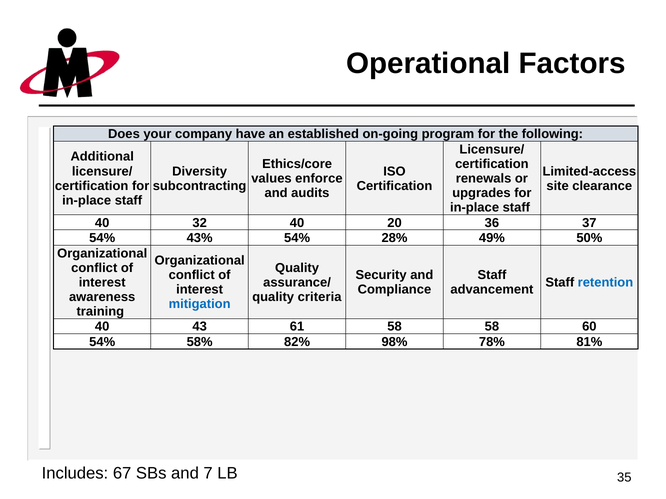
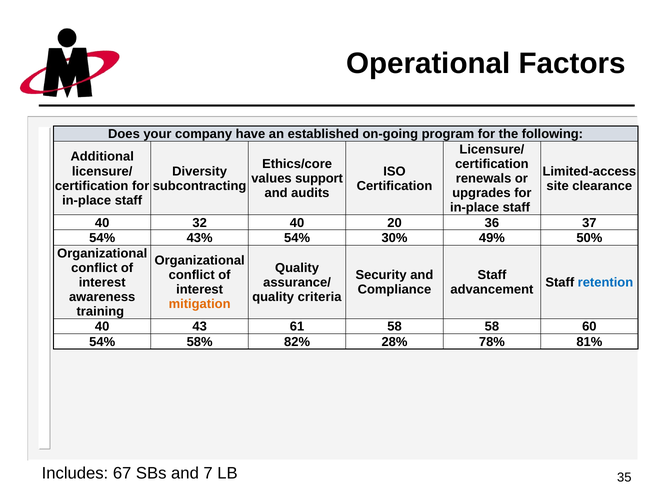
enforce: enforce -> support
28%: 28% -> 30%
mitigation colour: blue -> orange
98%: 98% -> 28%
